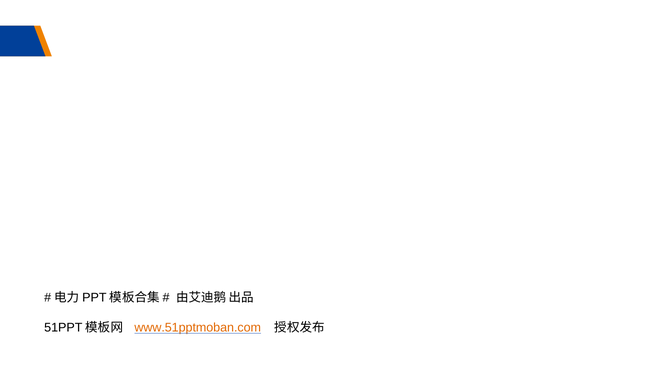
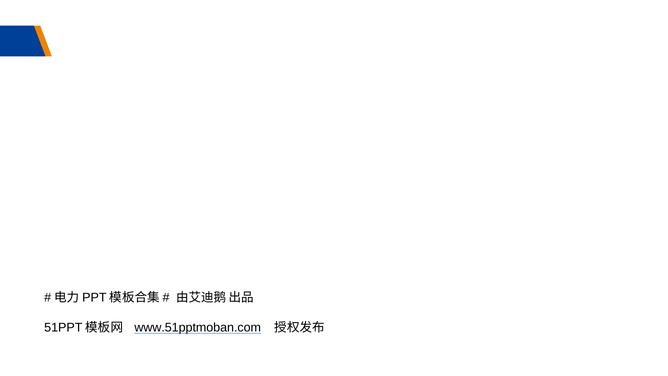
www.51pptmoban.com colour: orange -> black
